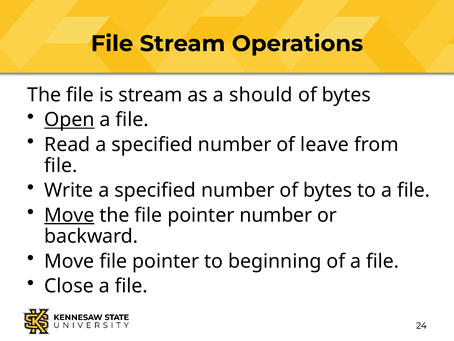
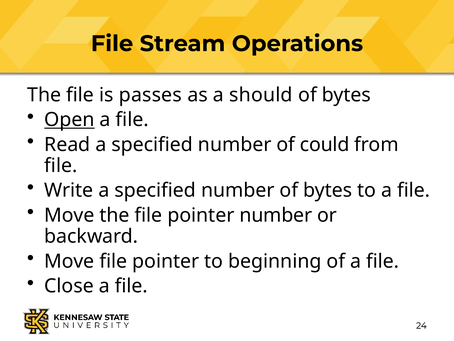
is stream: stream -> passes
leave: leave -> could
Move at (69, 215) underline: present -> none
